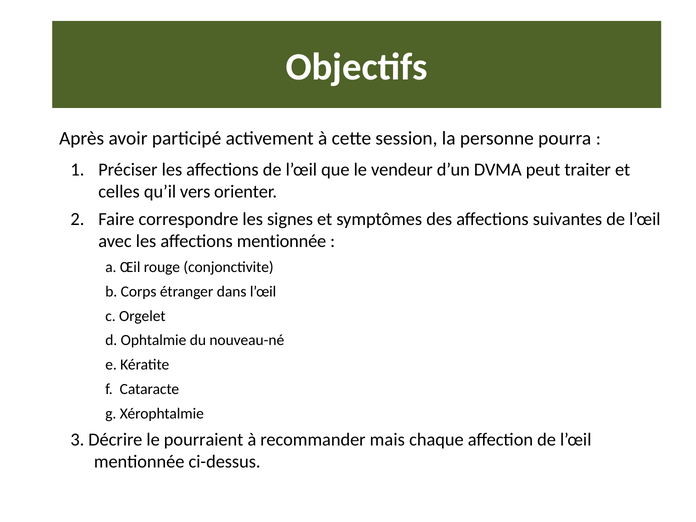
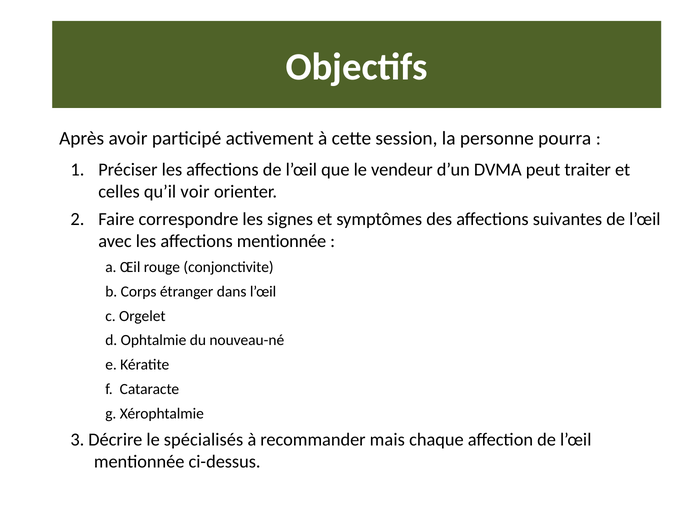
vers: vers -> voir
pourraient: pourraient -> spécialisés
